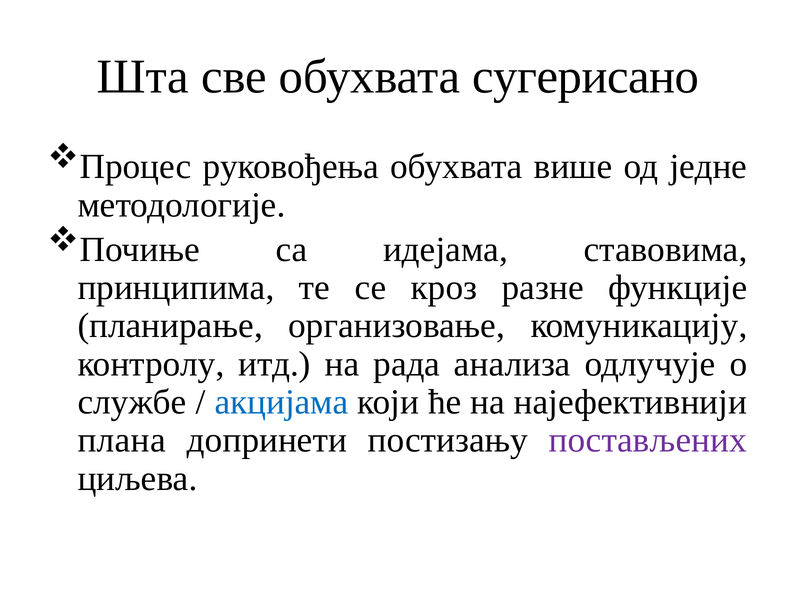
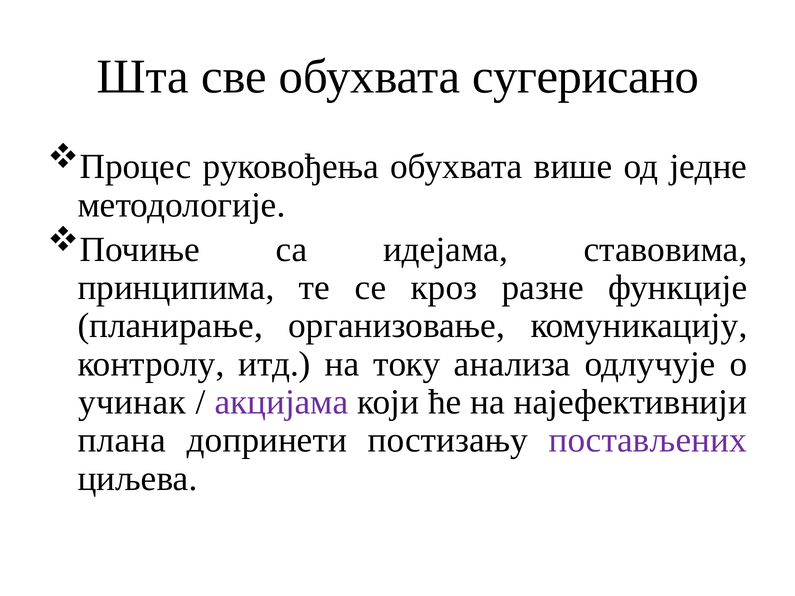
рада: рада -> току
службе: службе -> учинак
акцијама colour: blue -> purple
